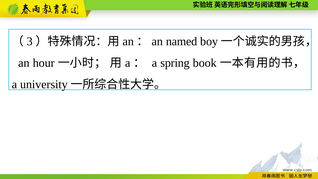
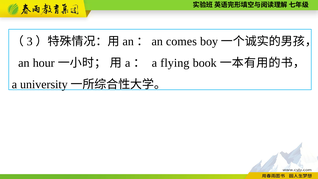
named: named -> comes
spring: spring -> flying
